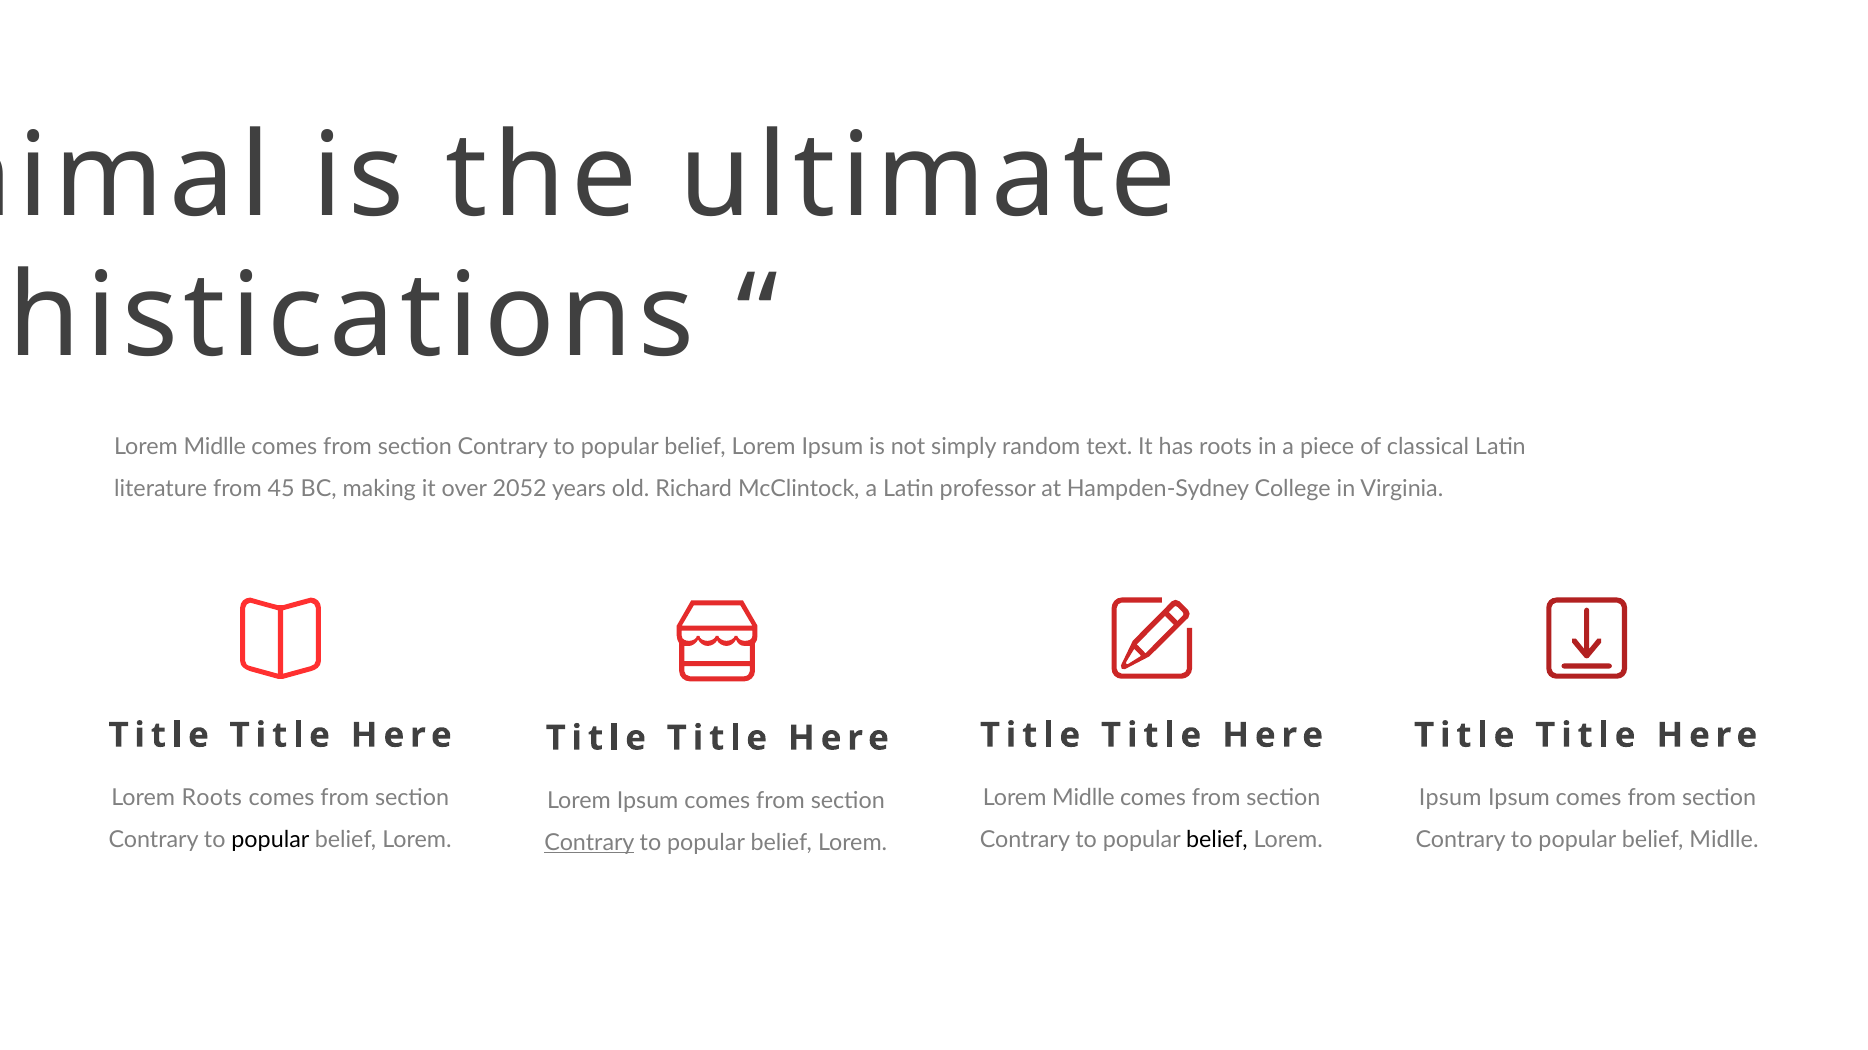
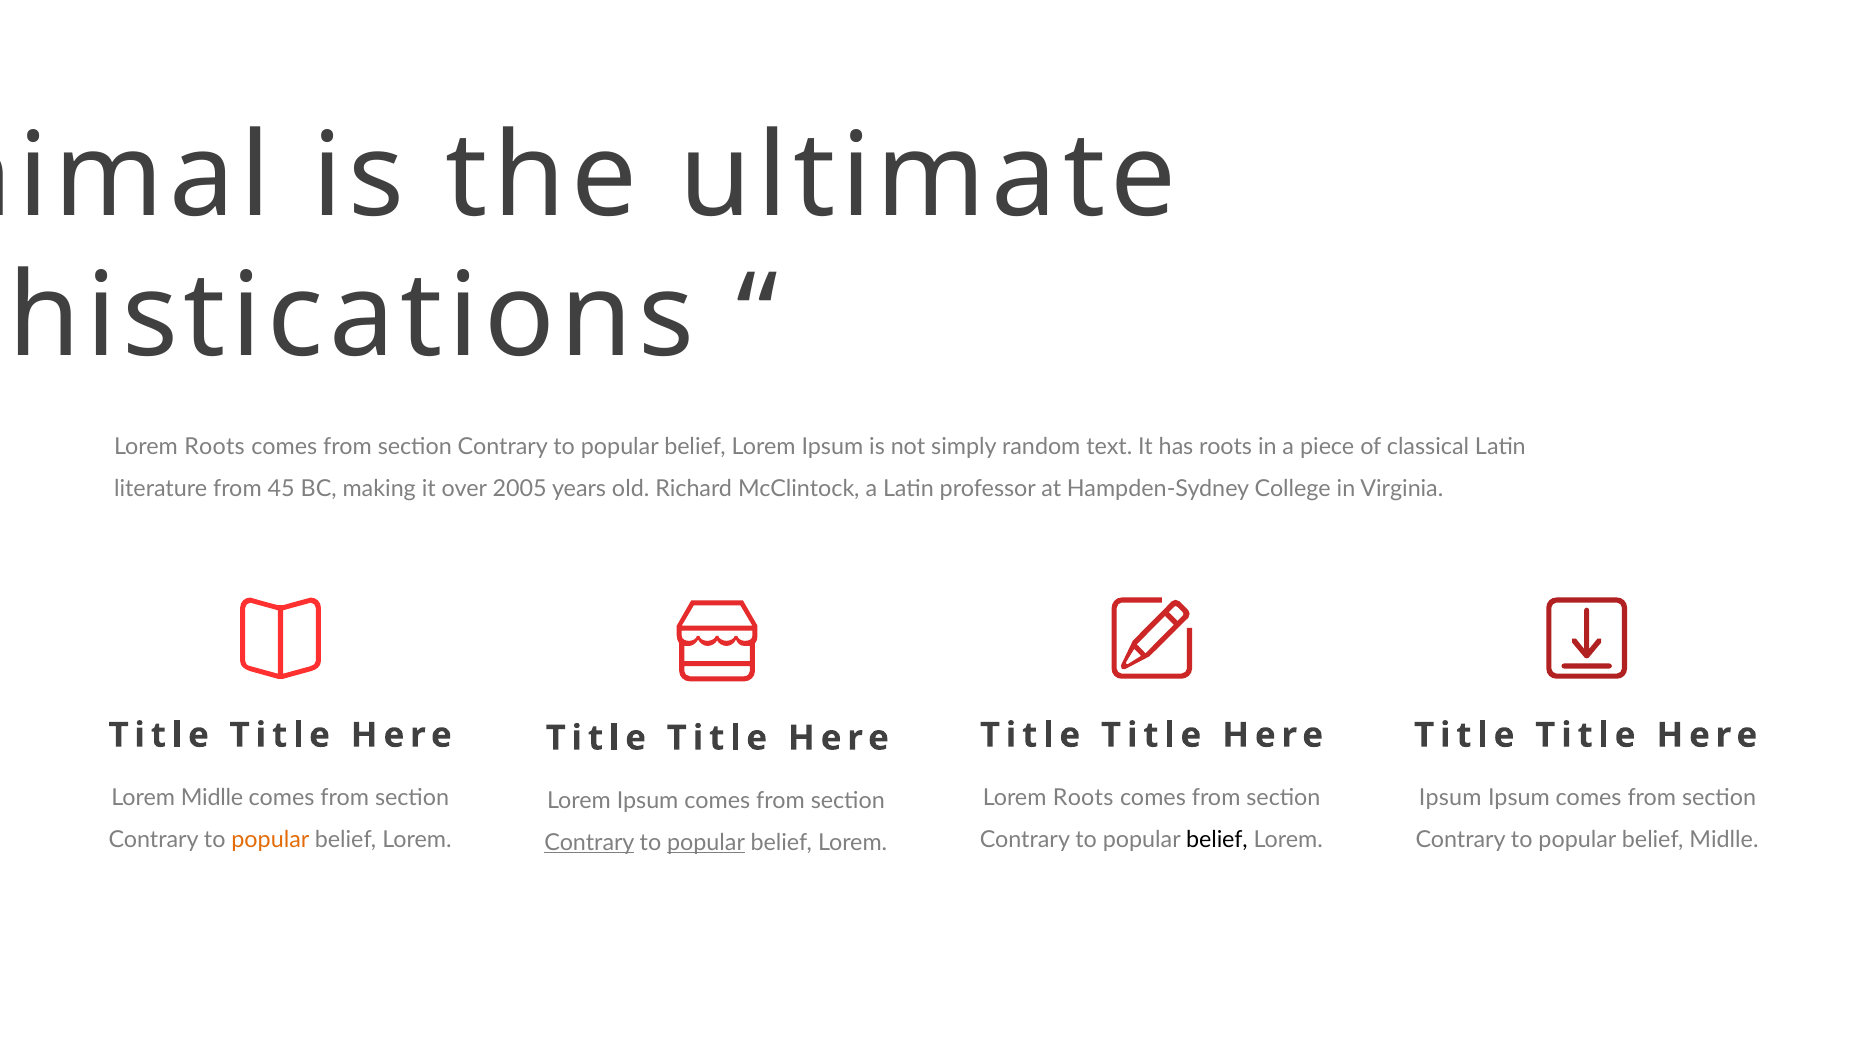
Midlle at (215, 447): Midlle -> Roots
2052: 2052 -> 2005
Lorem Roots: Roots -> Midlle
Midlle at (1083, 798): Midlle -> Roots
popular at (270, 840) colour: black -> orange
popular at (706, 843) underline: none -> present
